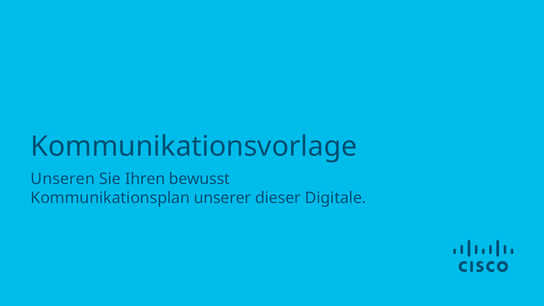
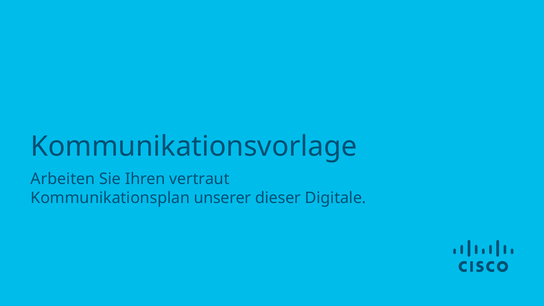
Unseren: Unseren -> Arbeiten
bewusst: bewusst -> vertraut
